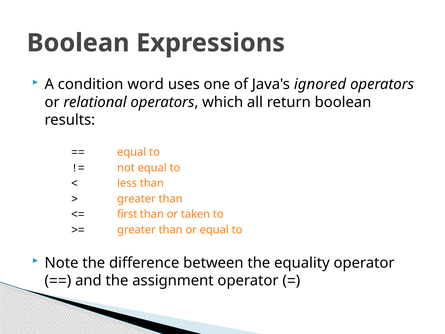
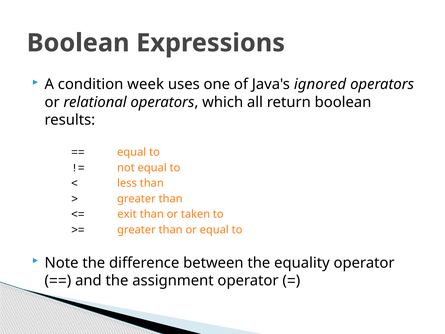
word: word -> week
first: first -> exit
